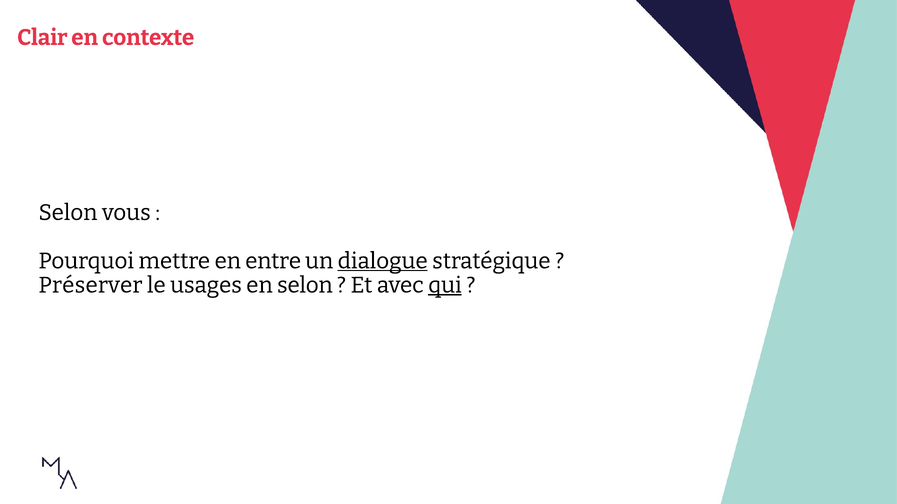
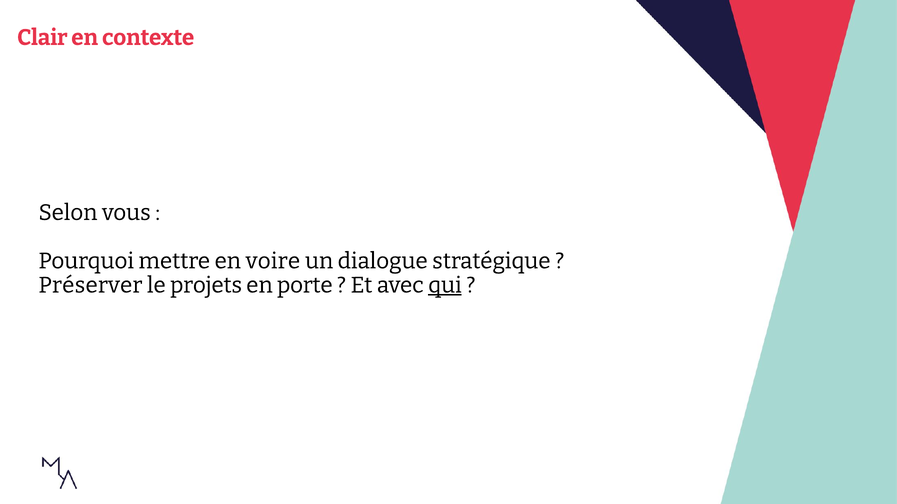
entre: entre -> voire
dialogue underline: present -> none
usages: usages -> projets
en selon: selon -> porte
